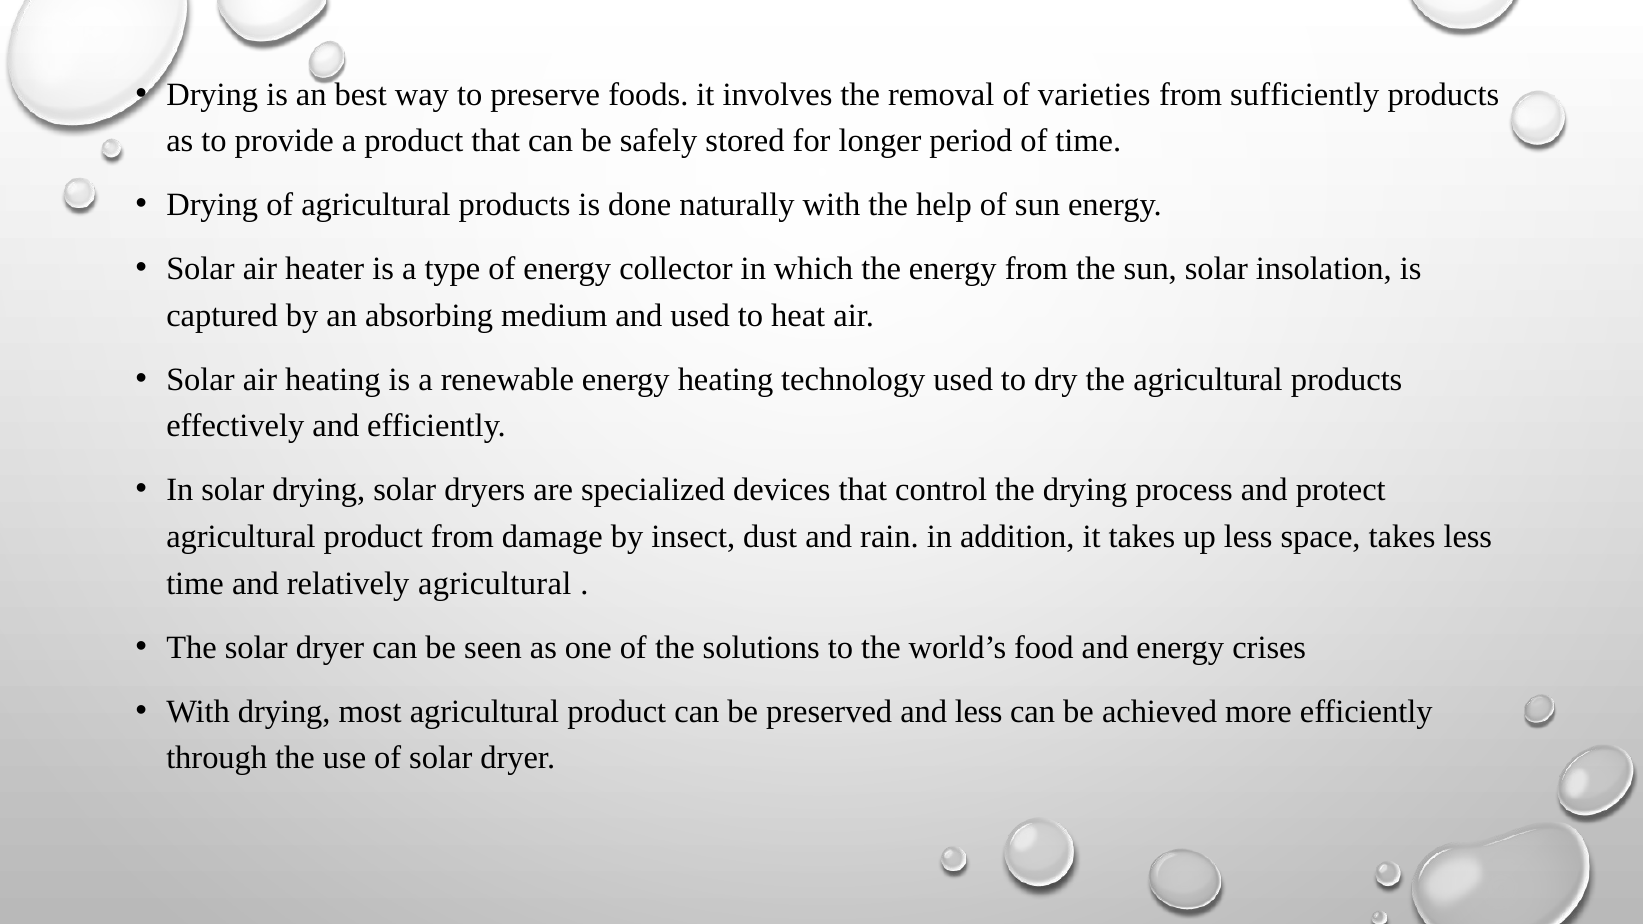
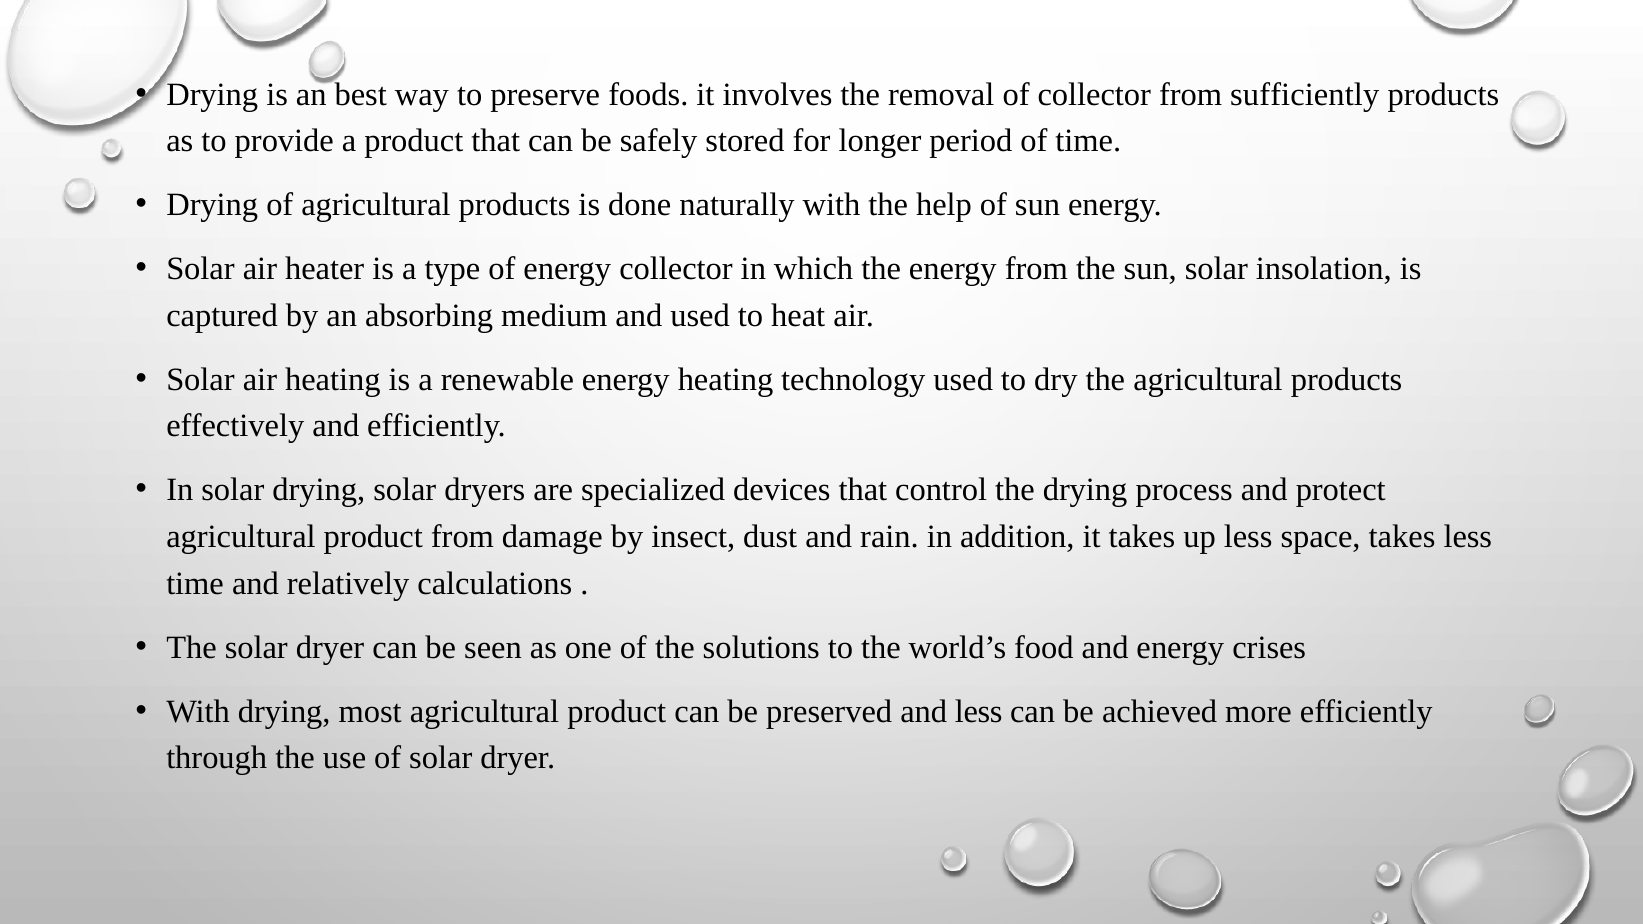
of varieties: varieties -> collector
relatively agricultural: agricultural -> calculations
